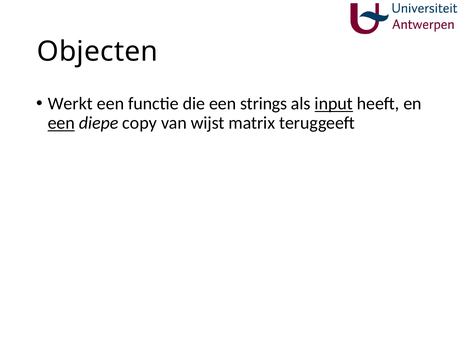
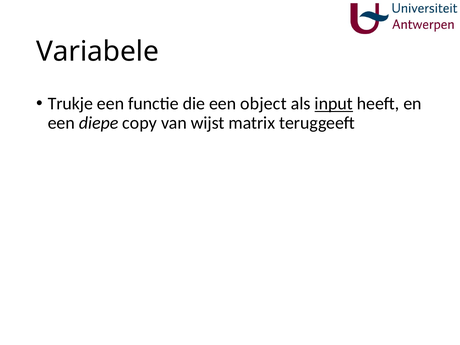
Objecten: Objecten -> Variabele
Werkt: Werkt -> Trukje
strings: strings -> object
een at (61, 123) underline: present -> none
